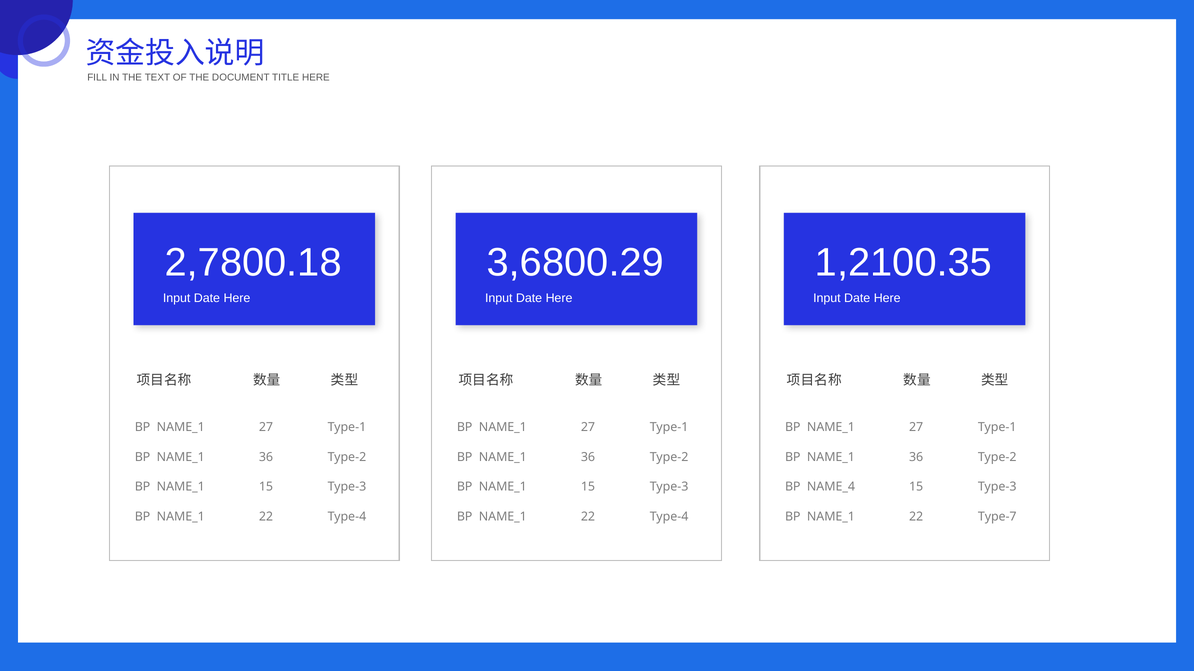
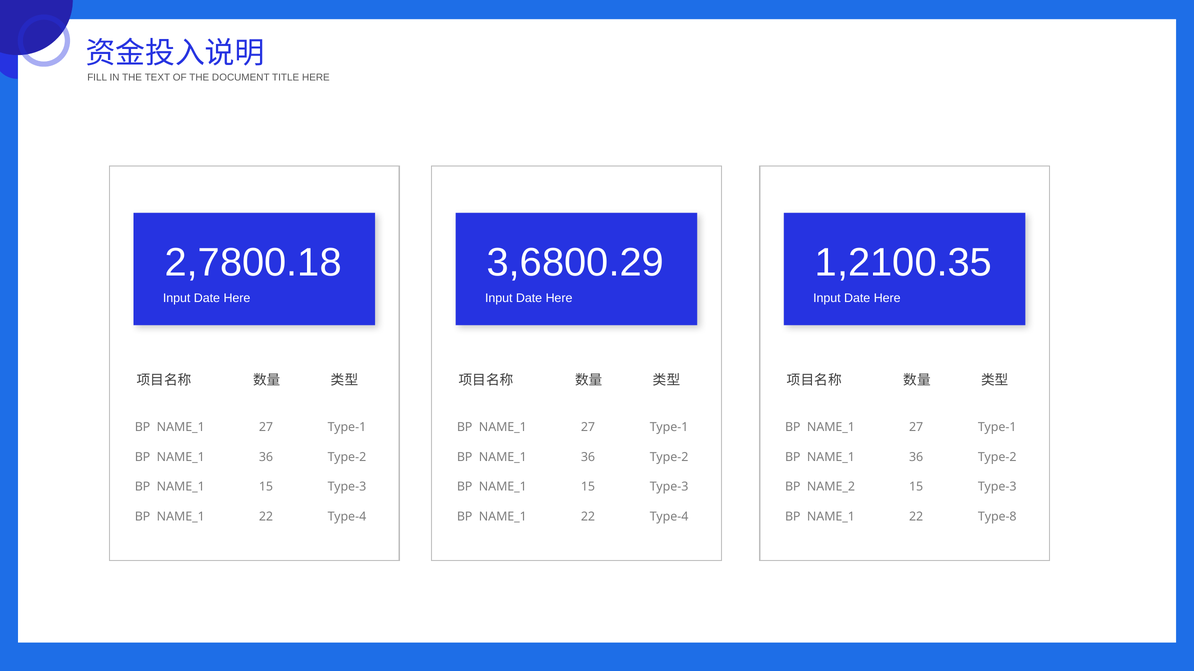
NAME_4: NAME_4 -> NAME_2
Type-7: Type-7 -> Type-8
